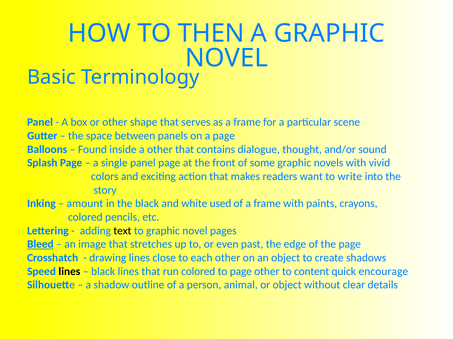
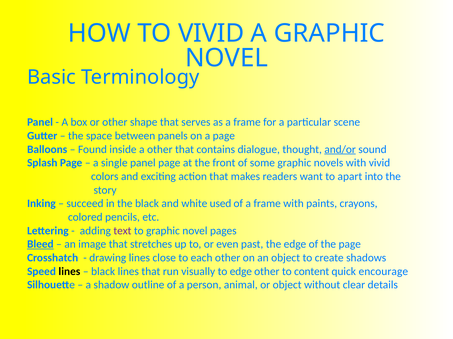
TO THEN: THEN -> VIVID
and/or underline: none -> present
write: write -> apart
amount: amount -> succeed
text colour: black -> purple
run colored: colored -> visually
to page: page -> edge
